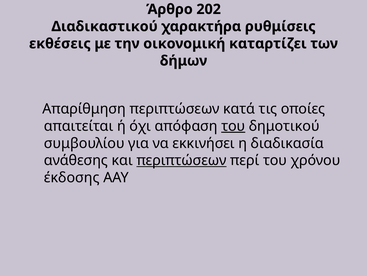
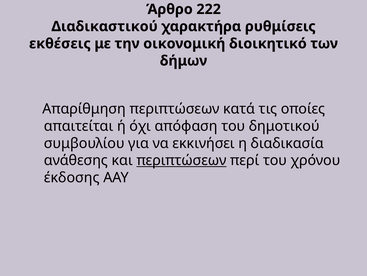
202: 202 -> 222
καταρτίζει: καταρτίζει -> διοικητικό
του at (233, 126) underline: present -> none
